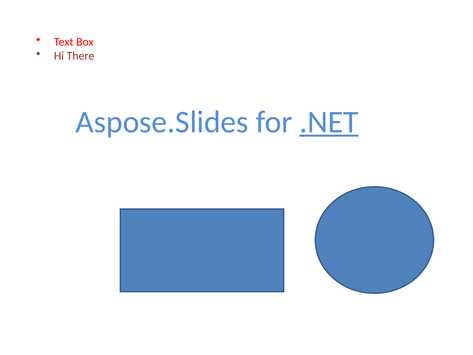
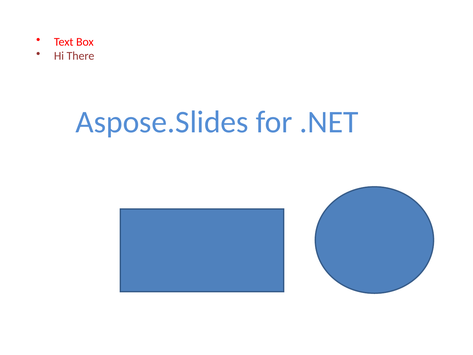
.NET underline: present -> none
